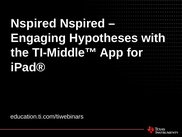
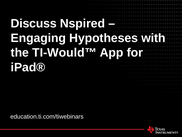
Nspired at (34, 23): Nspired -> Discuss
TI-Middle™: TI-Middle™ -> TI-Would™
